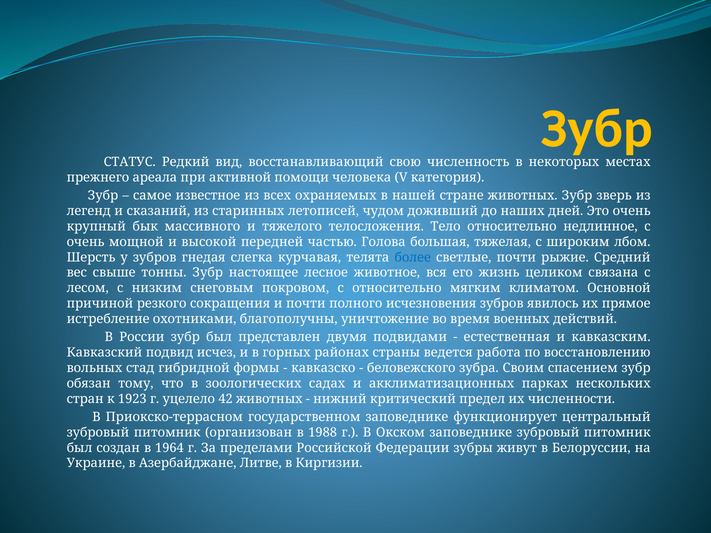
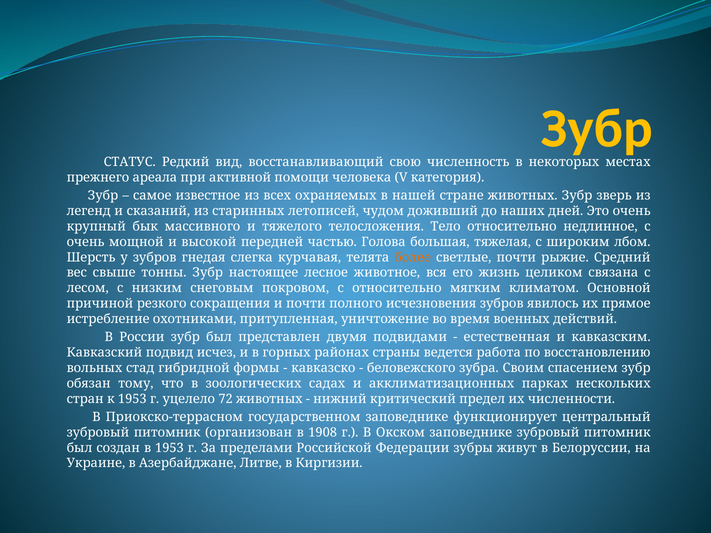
более colour: blue -> orange
благополучны: благополучны -> притупленная
к 1923: 1923 -> 1953
42: 42 -> 72
1988: 1988 -> 1908
в 1964: 1964 -> 1953
